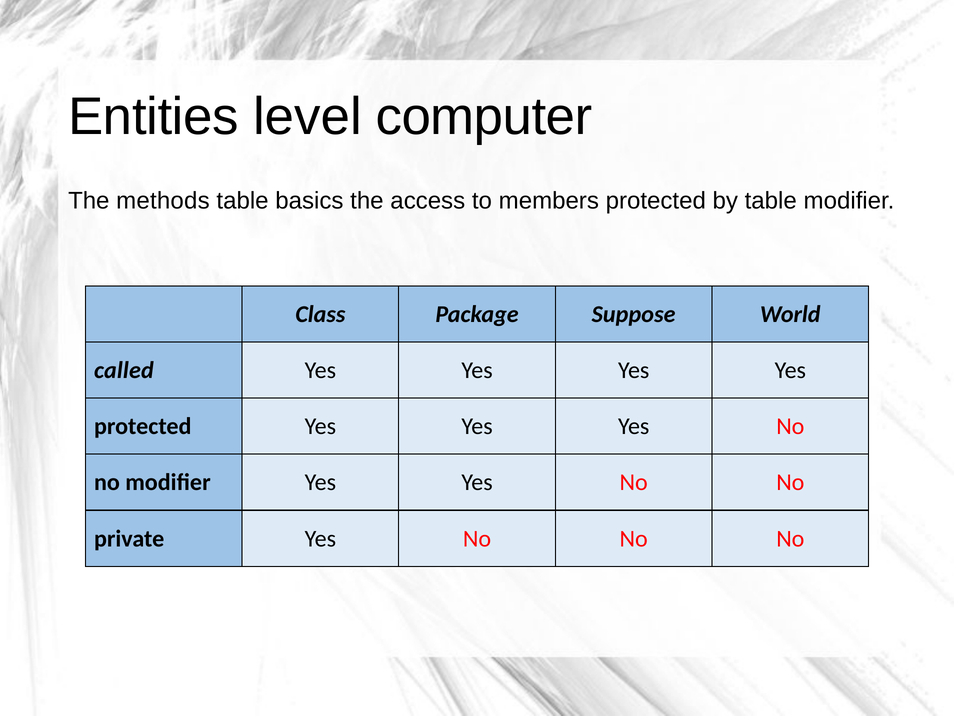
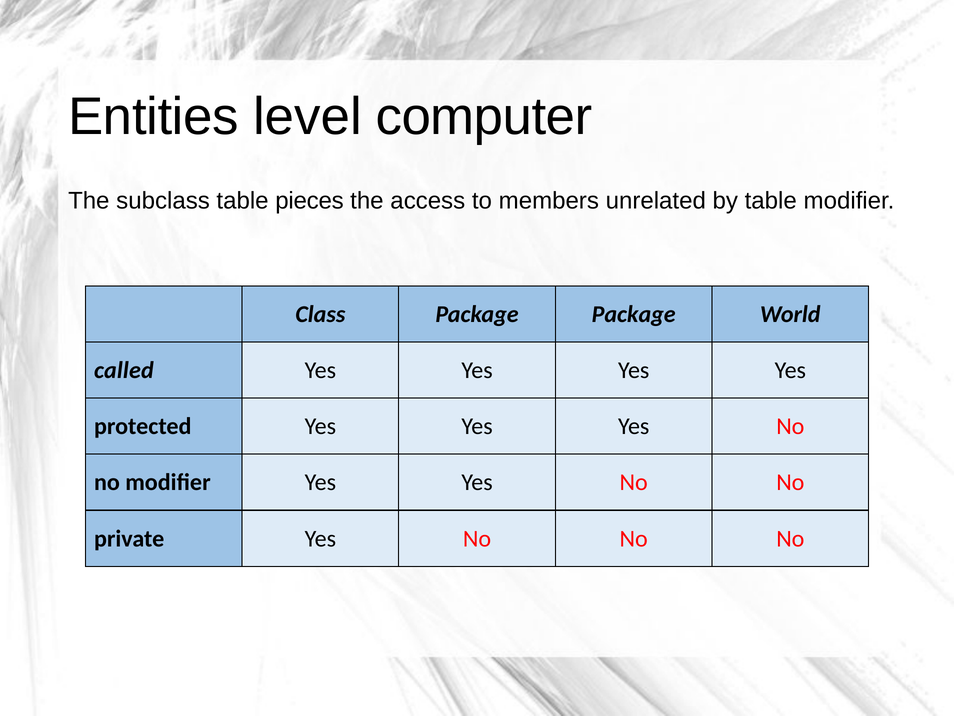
methods: methods -> subclass
basics: basics -> pieces
members protected: protected -> unrelated
Package Suppose: Suppose -> Package
